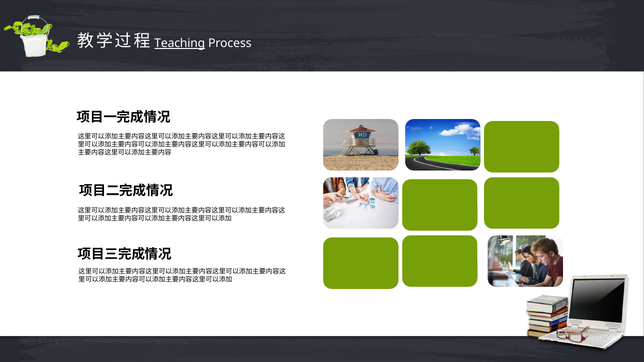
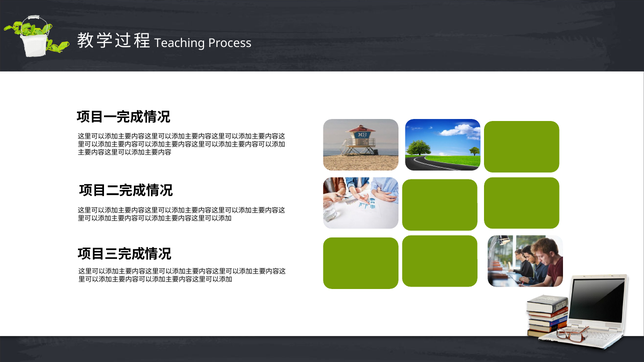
Teaching underline: present -> none
